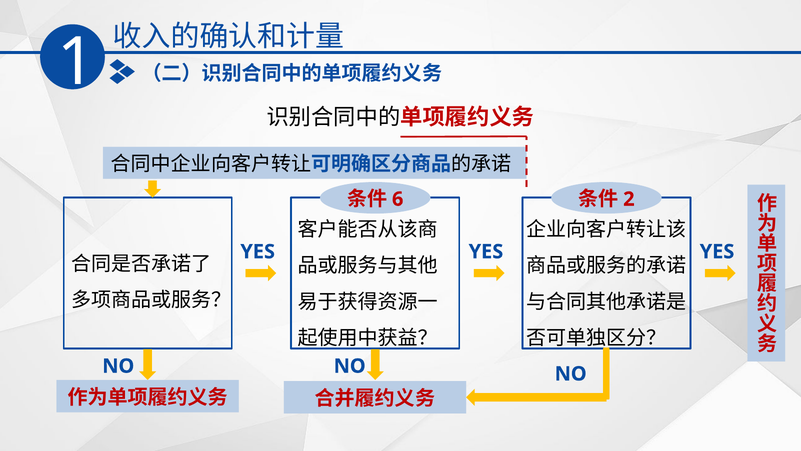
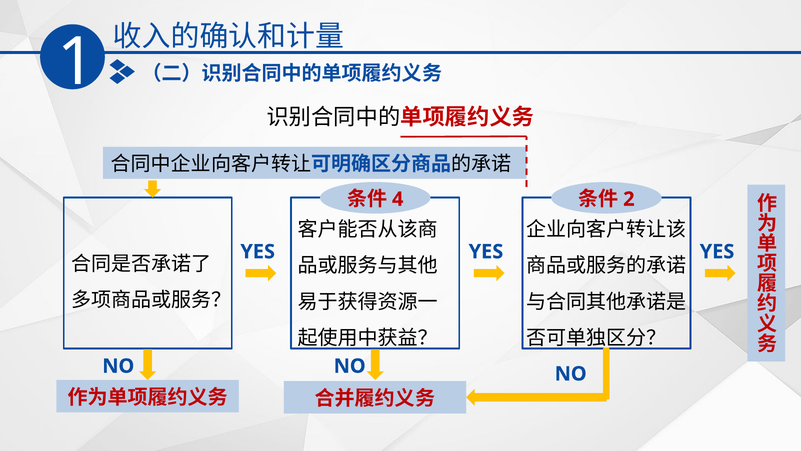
6: 6 -> 4
